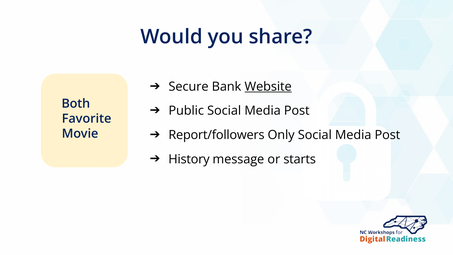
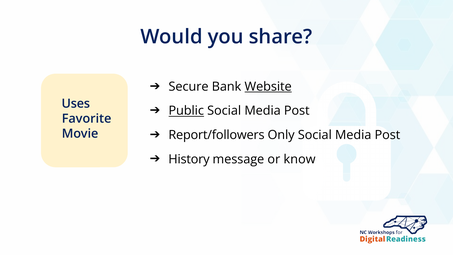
Both: Both -> Uses
Public underline: none -> present
starts: starts -> know
